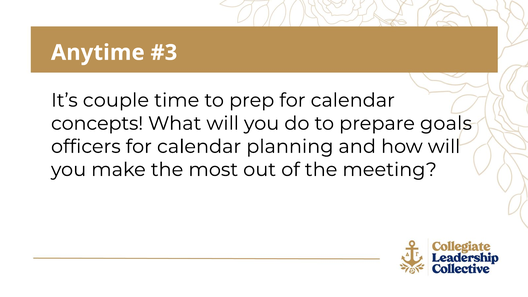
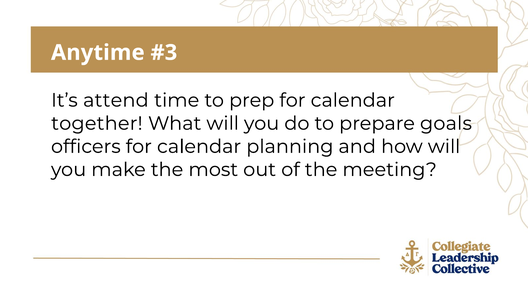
couple: couple -> attend
concepts: concepts -> together
